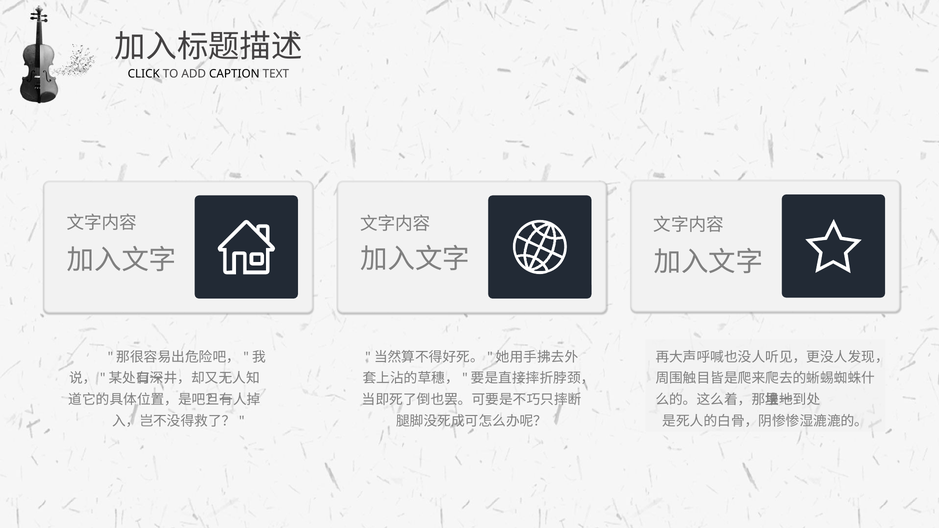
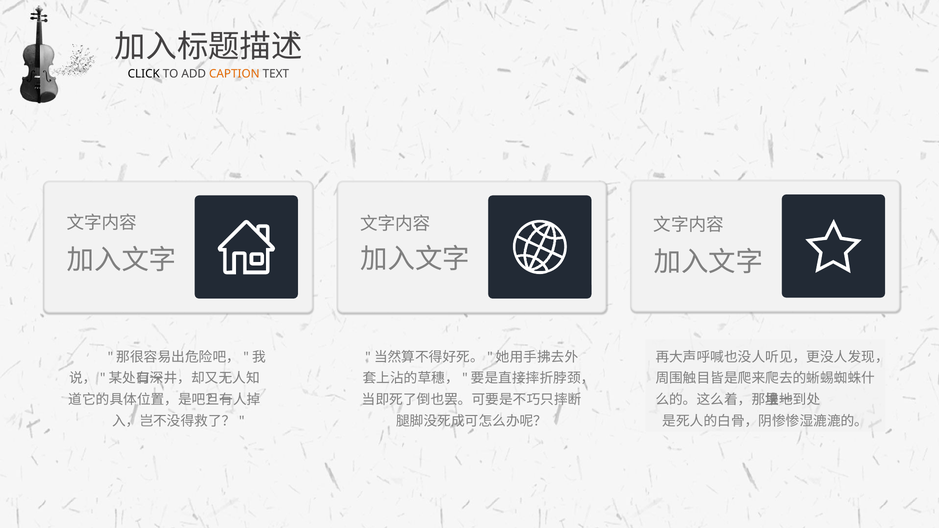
CAPTION colour: black -> orange
